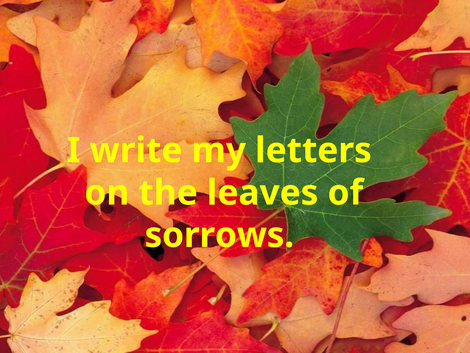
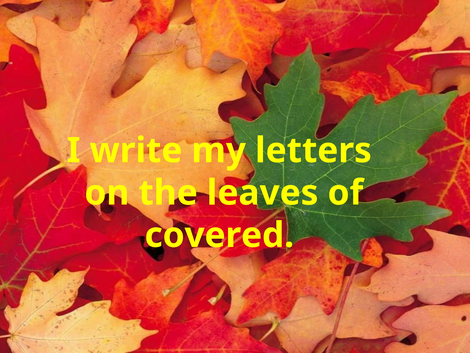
sorrows: sorrows -> covered
